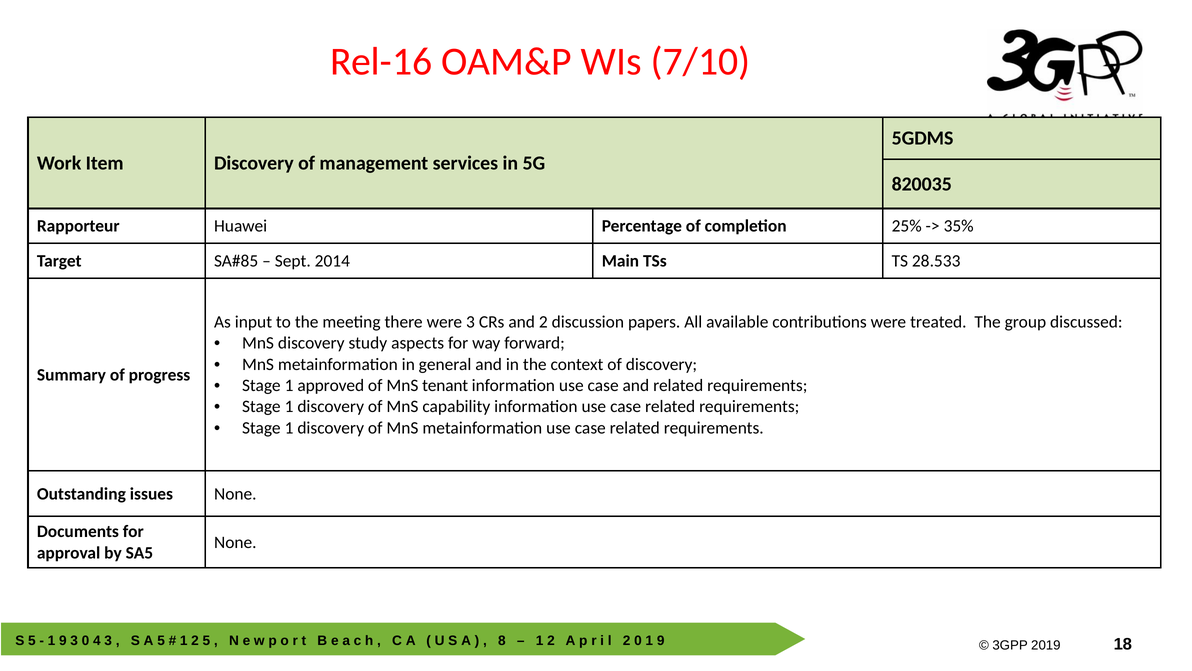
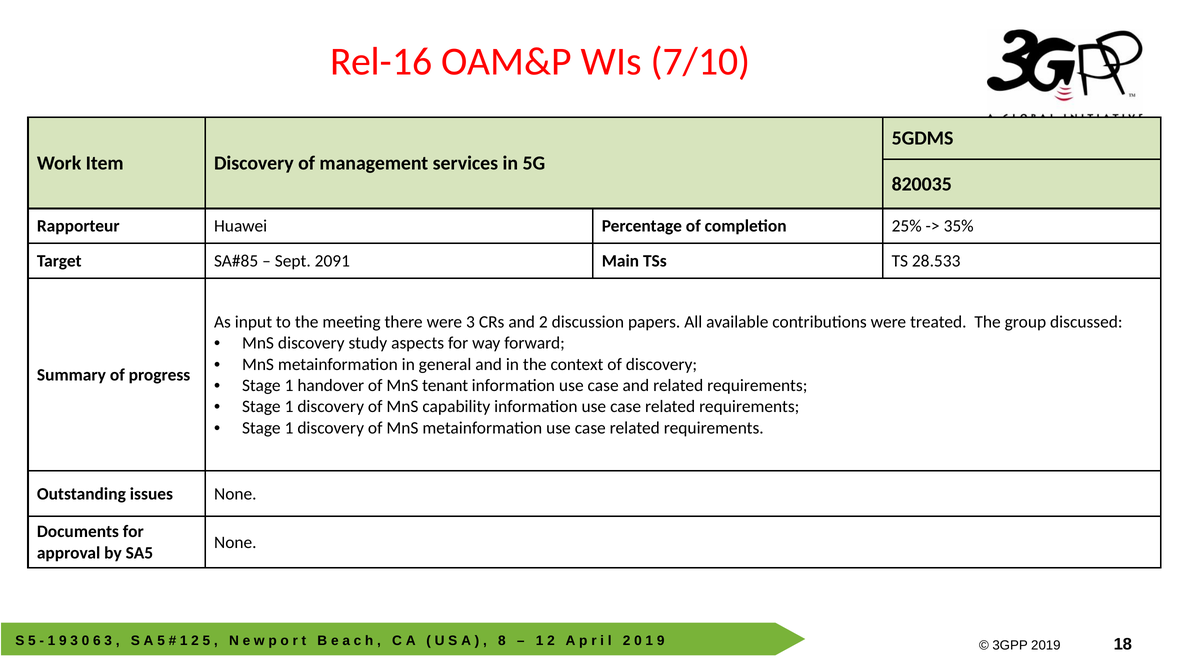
2014: 2014 -> 2091
approved: approved -> handover
4: 4 -> 6
